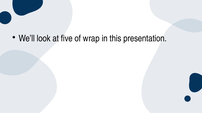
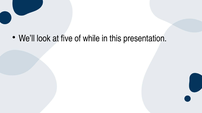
wrap: wrap -> while
